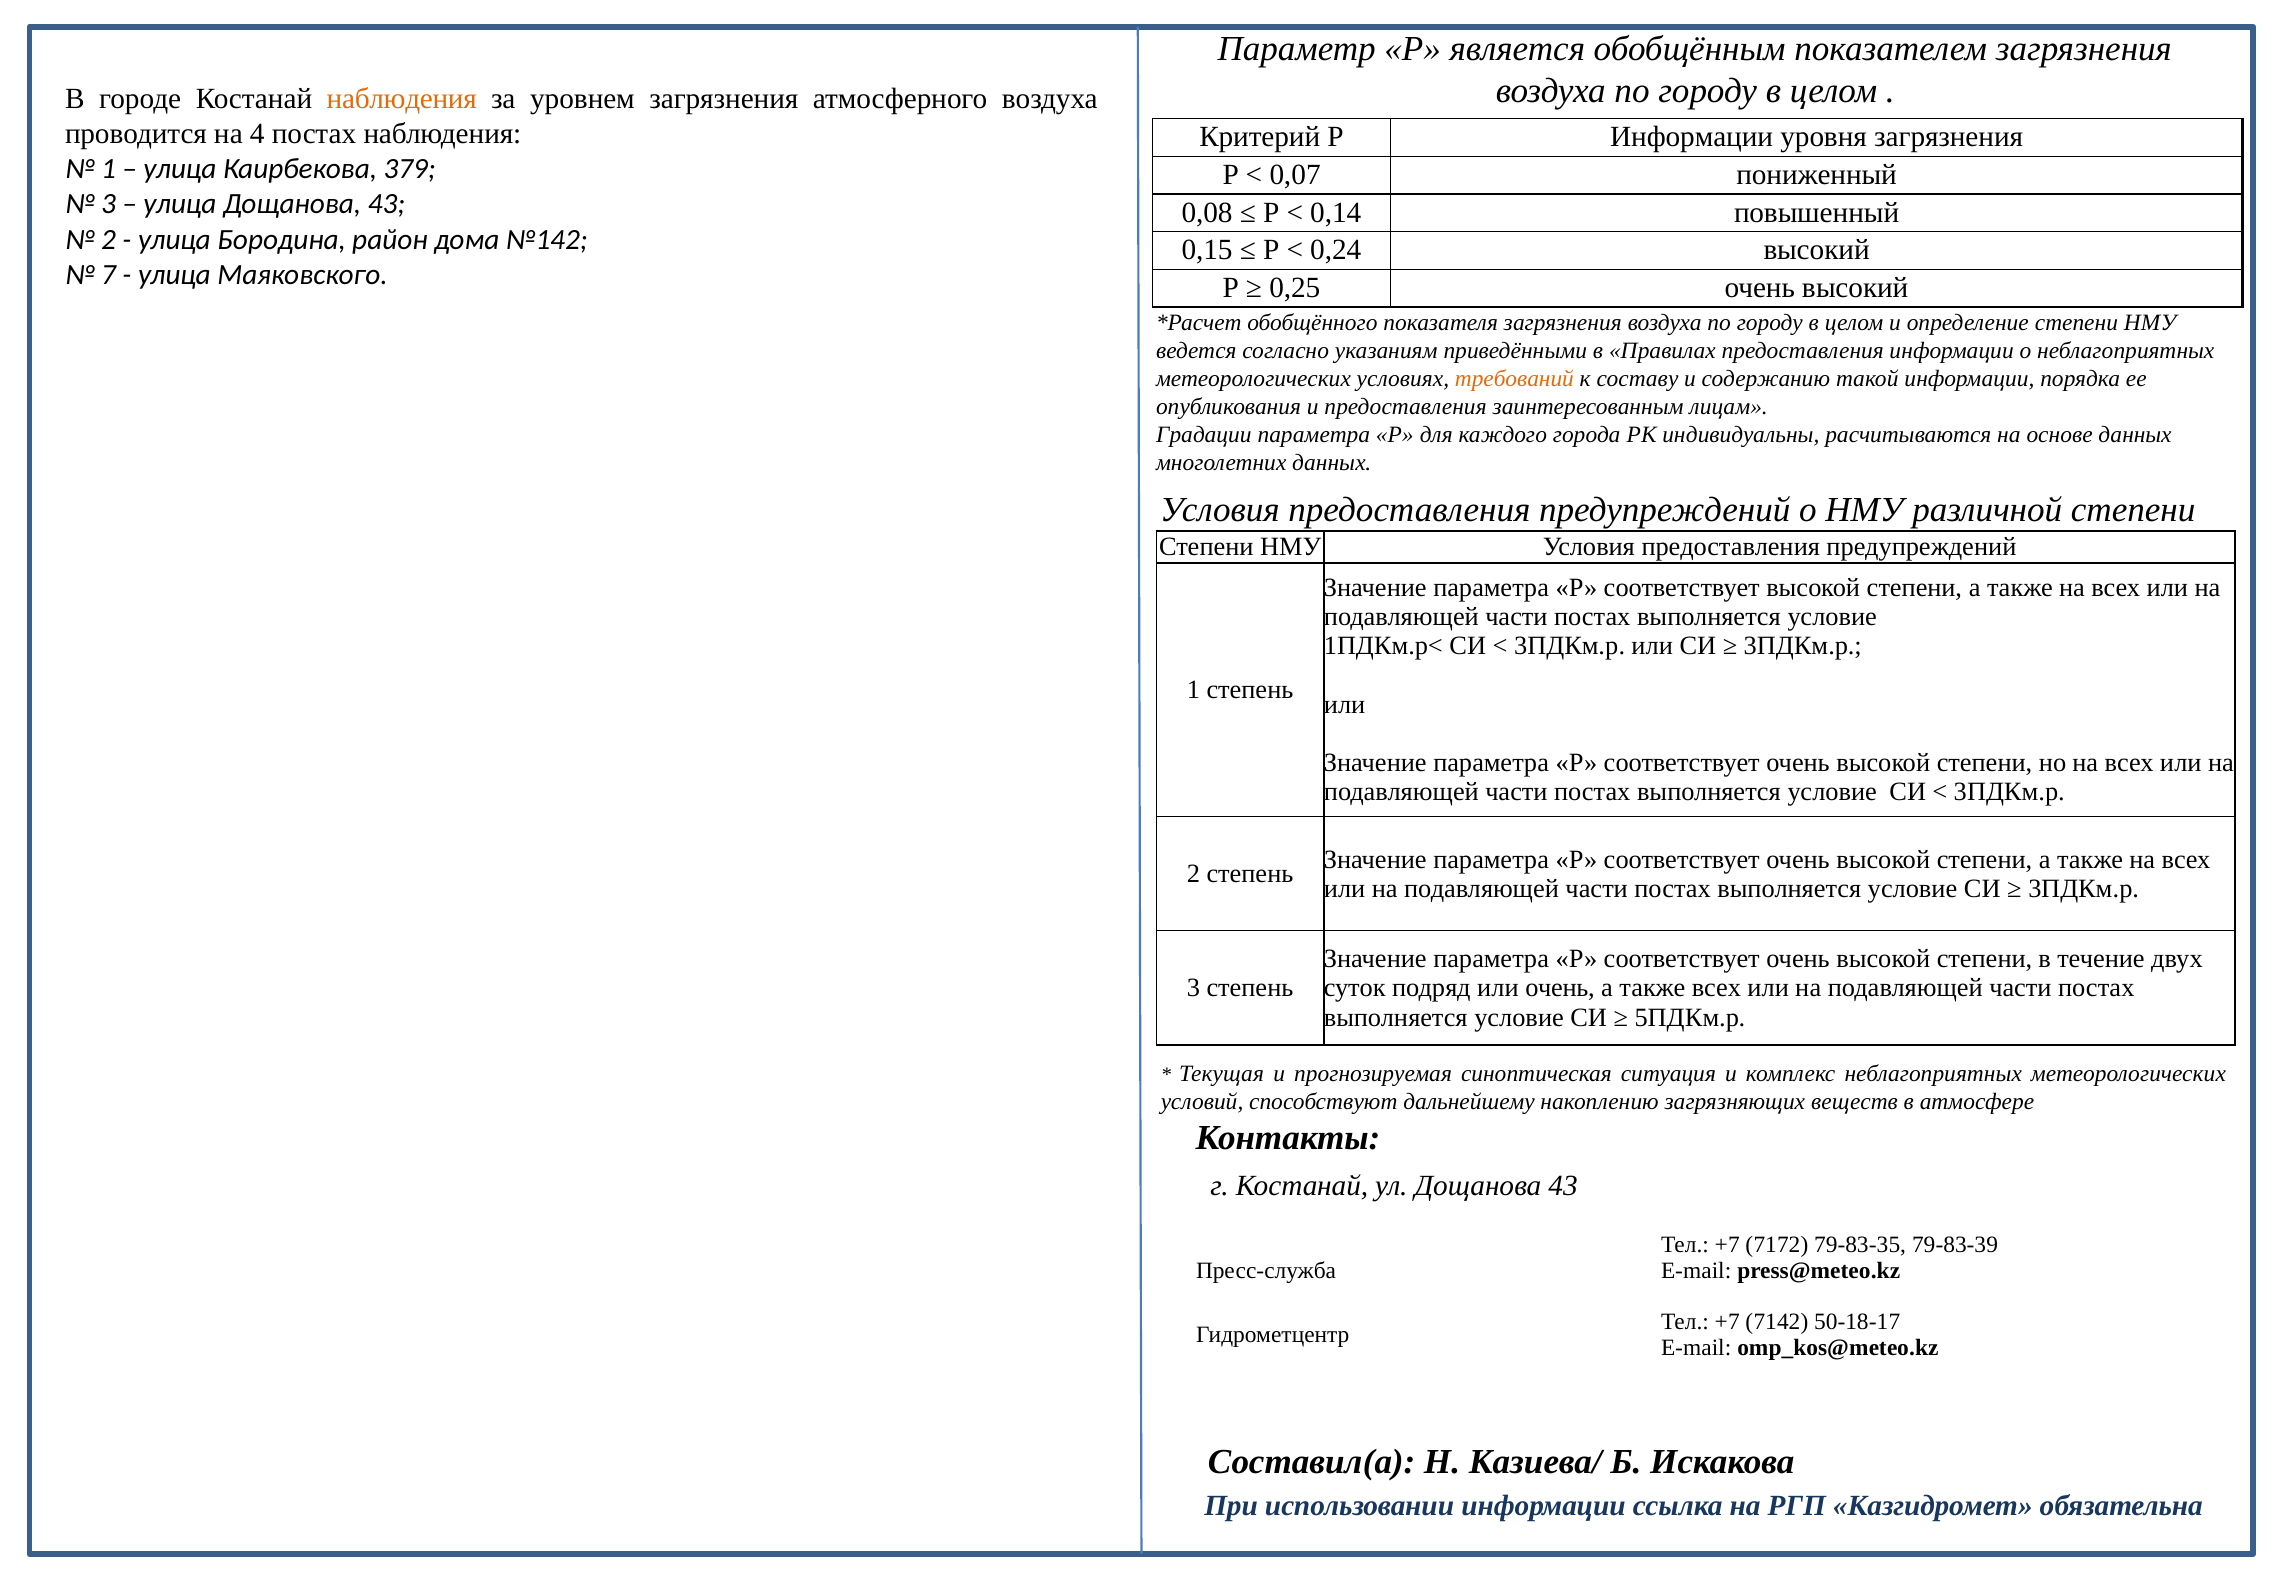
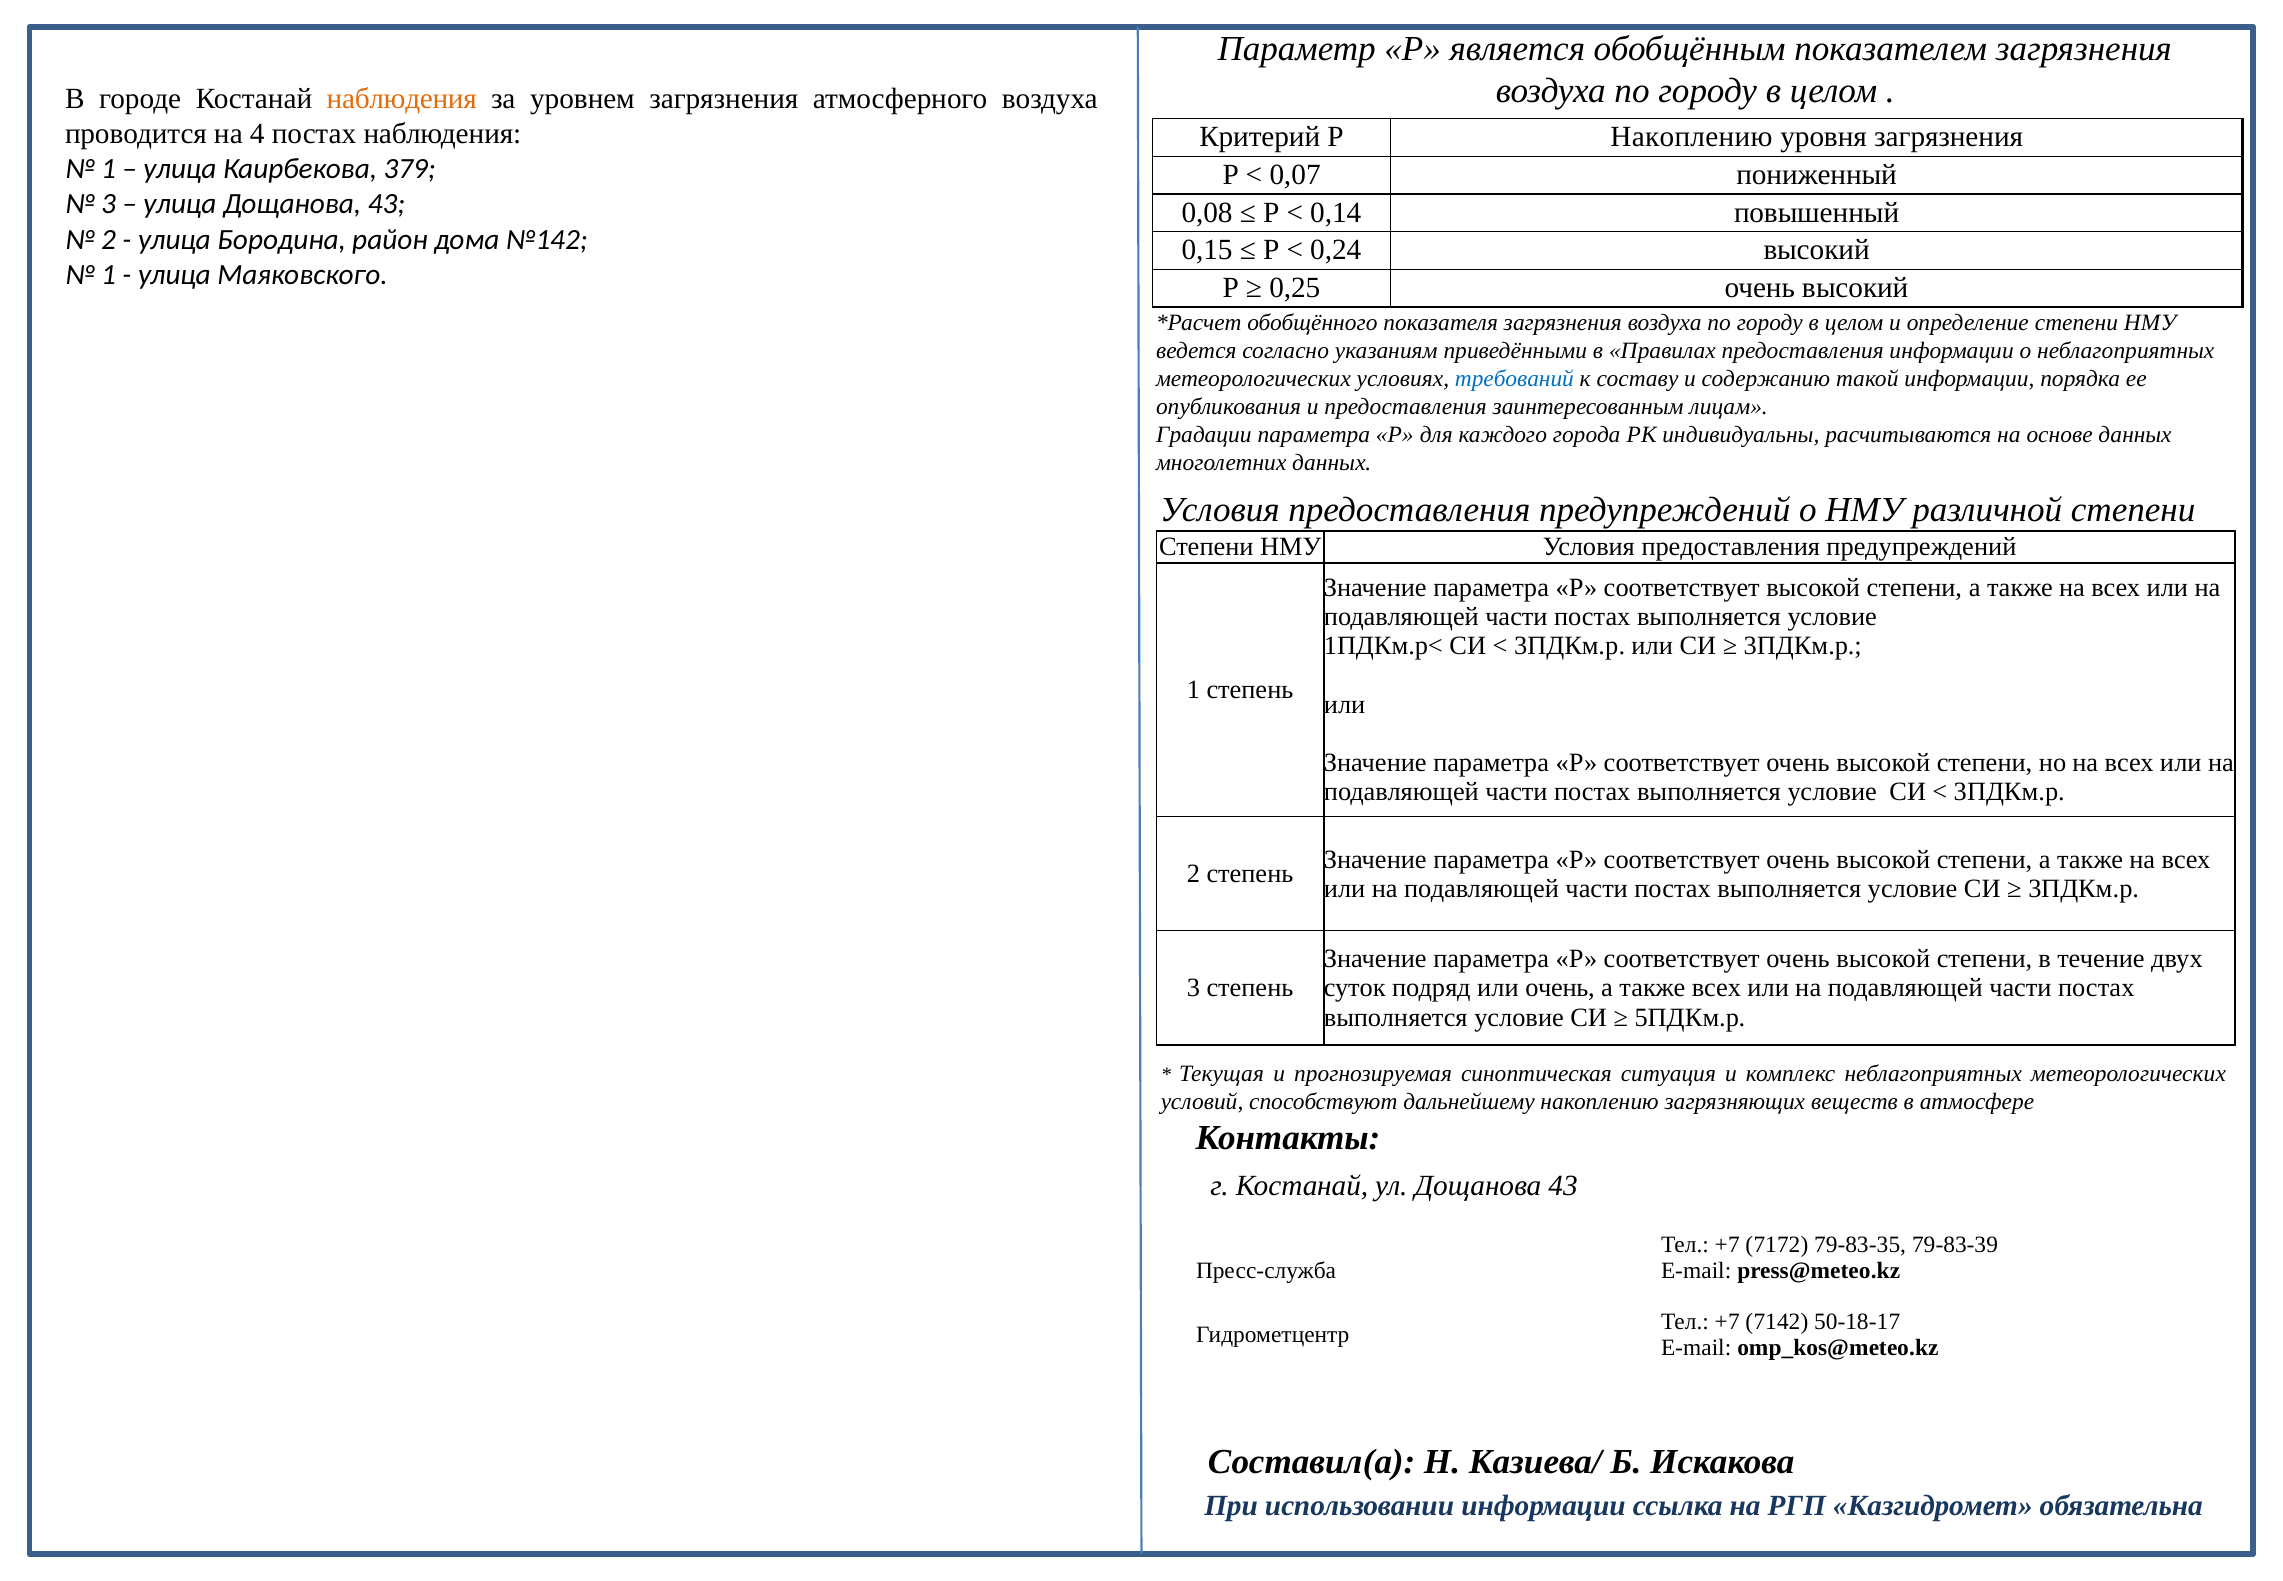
Р Информации: Информации -> Накоплению
7 at (109, 274): 7 -> 1
требований colour: orange -> blue
